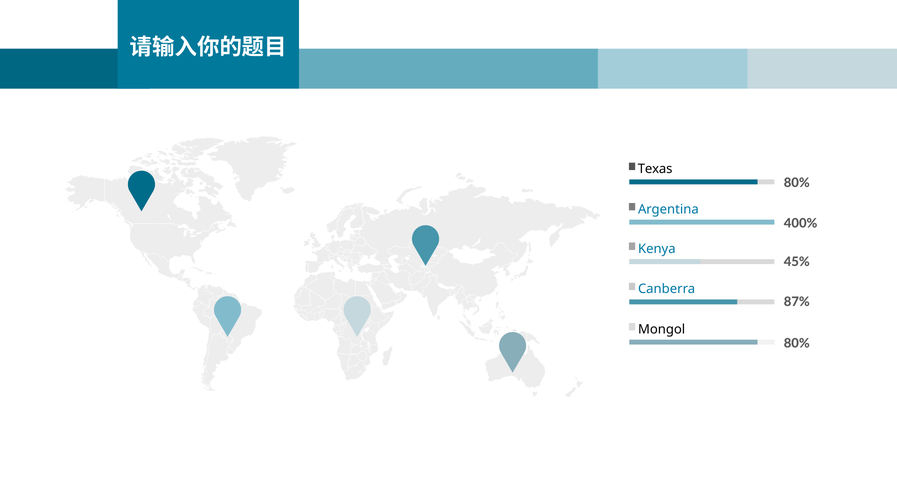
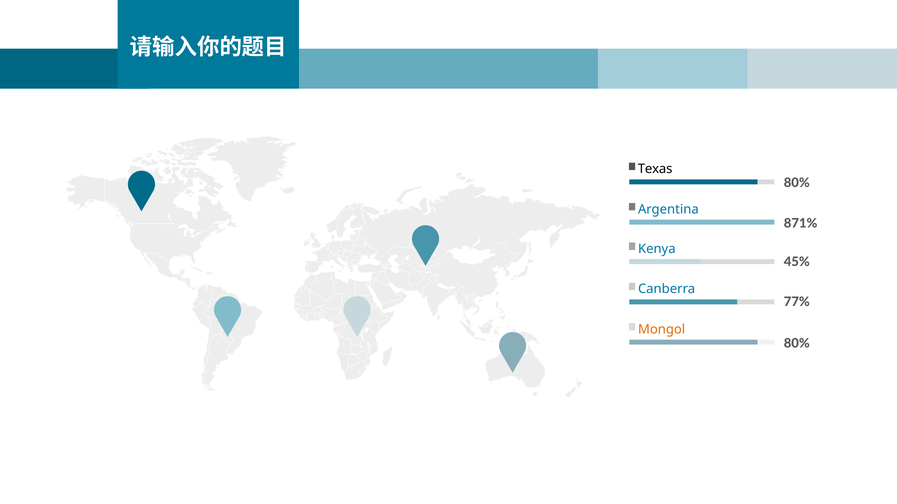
400%: 400% -> 871%
87%: 87% -> 77%
Mongol colour: black -> orange
